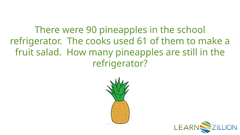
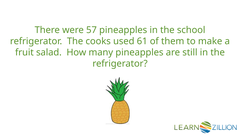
90: 90 -> 57
